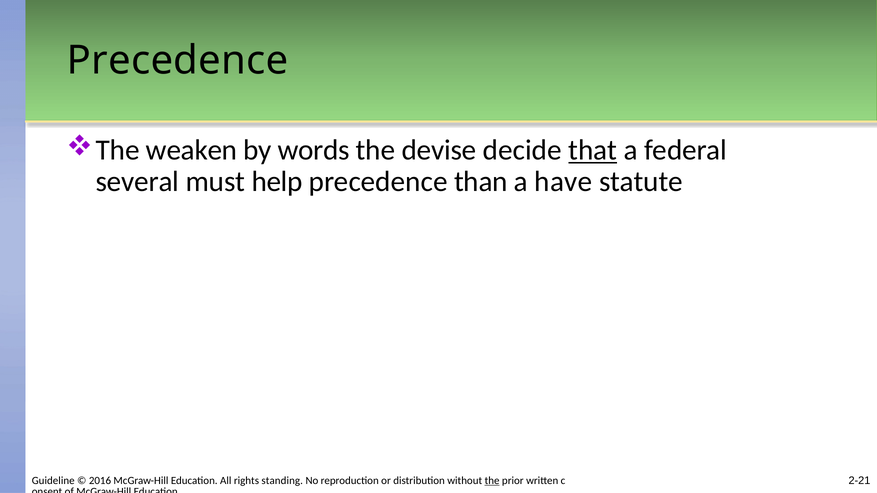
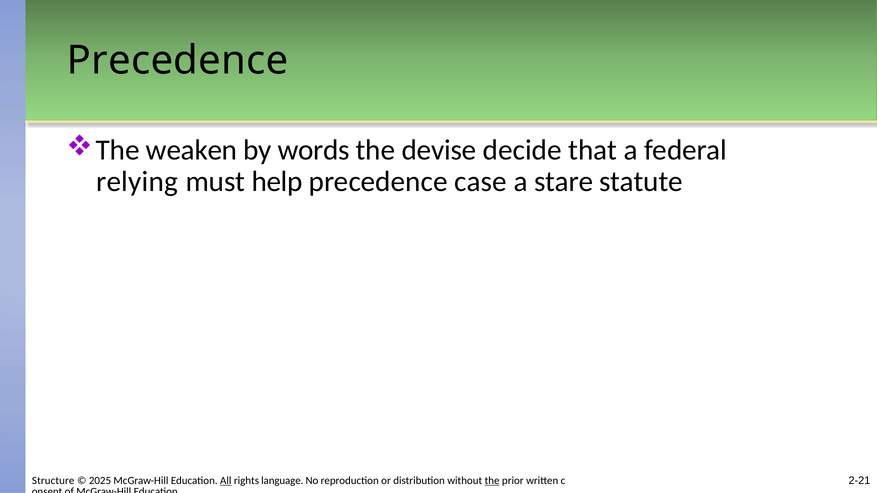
that underline: present -> none
several: several -> relying
than: than -> case
have: have -> stare
Guideline: Guideline -> Structure
2016: 2016 -> 2025
All underline: none -> present
standing: standing -> language
